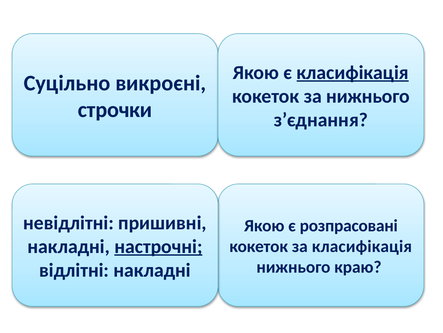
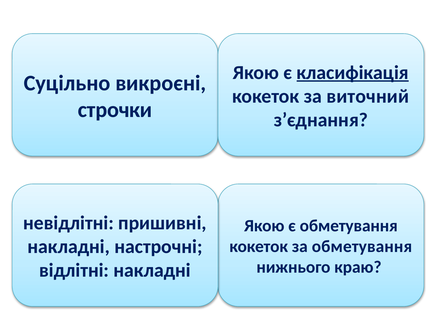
за нижнього: нижнього -> виточний
є розпрасовані: розпрасовані -> обметування
настрочні underline: present -> none
за класифікація: класифікація -> обметування
